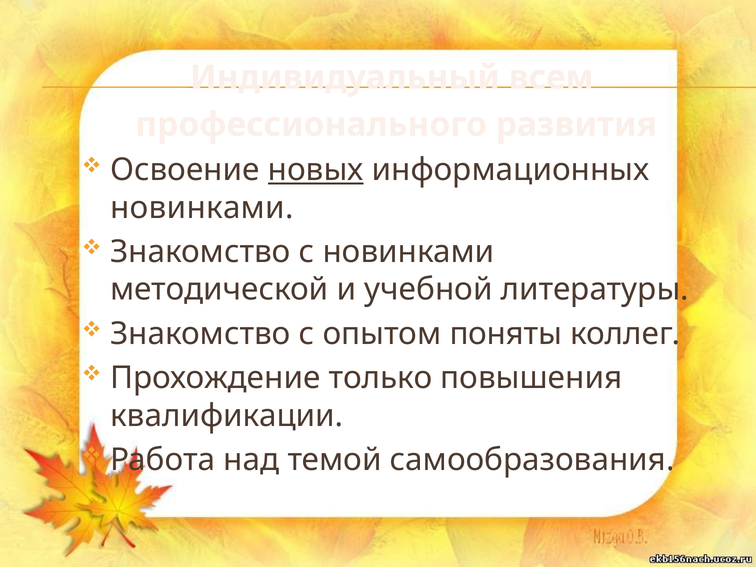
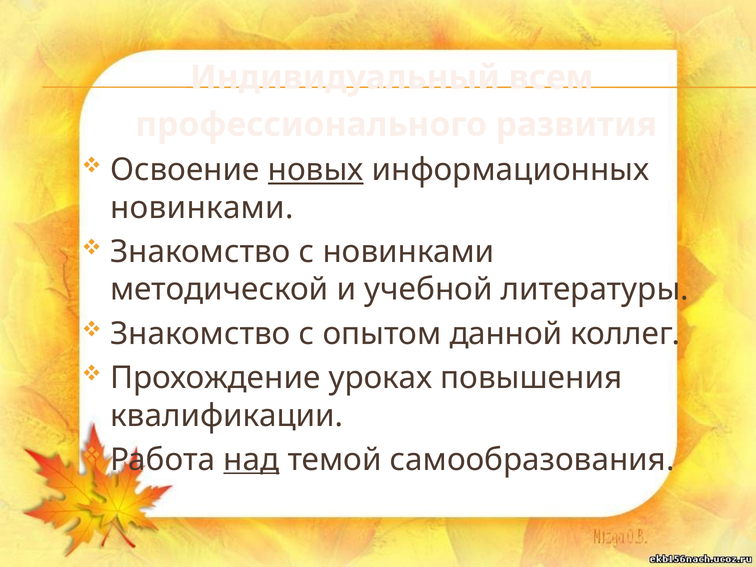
поняты: поняты -> данной
только: только -> уроках
над underline: none -> present
